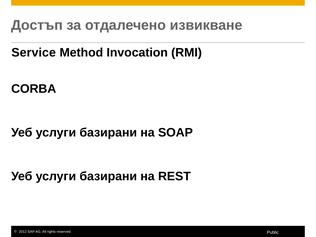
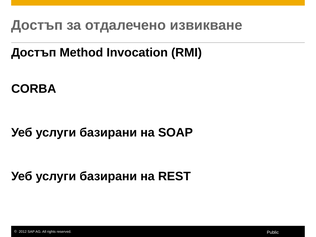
Service at (34, 53): Service -> Достъп
